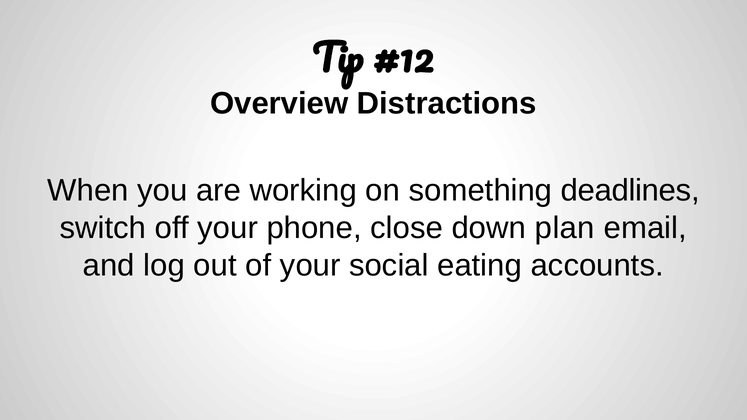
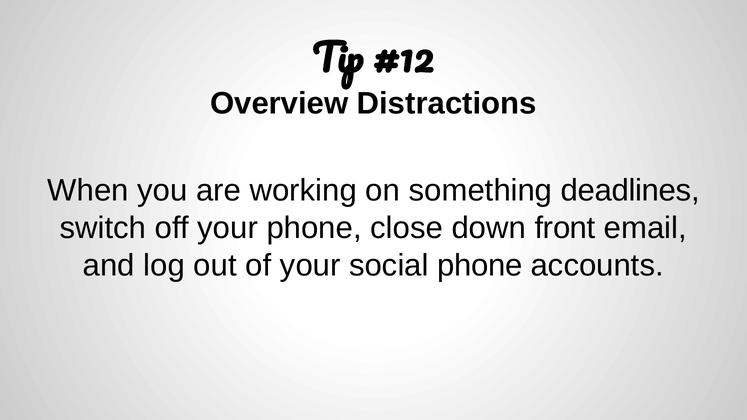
plan: plan -> front
social eating: eating -> phone
